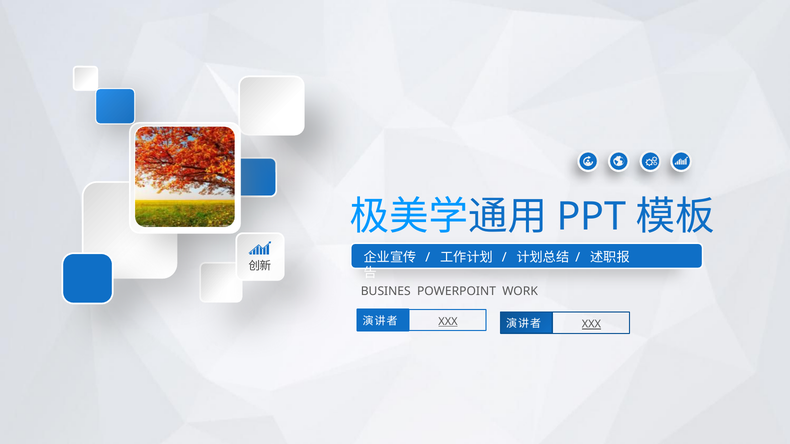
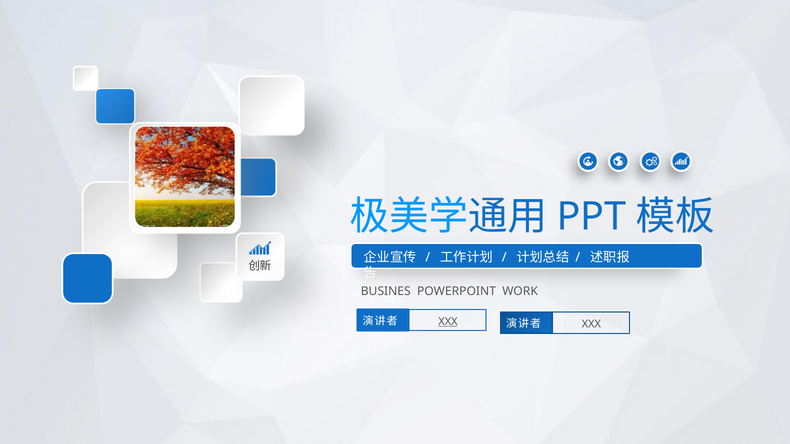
XXX at (591, 325) underline: present -> none
